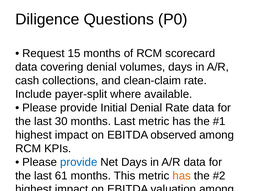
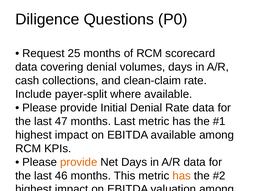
15: 15 -> 25
30: 30 -> 47
EBITDA observed: observed -> available
provide at (79, 162) colour: blue -> orange
61: 61 -> 46
